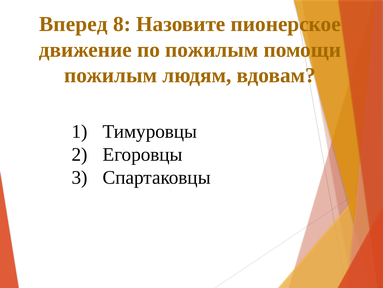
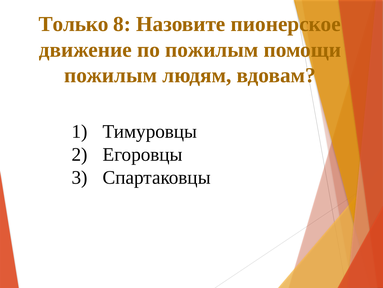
Вперед: Вперед -> Только
